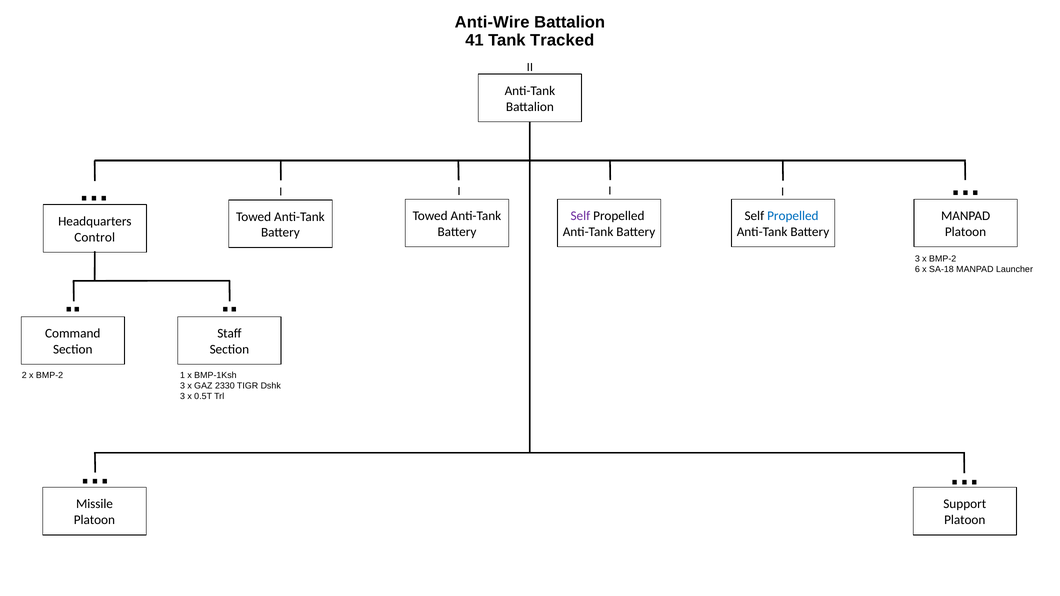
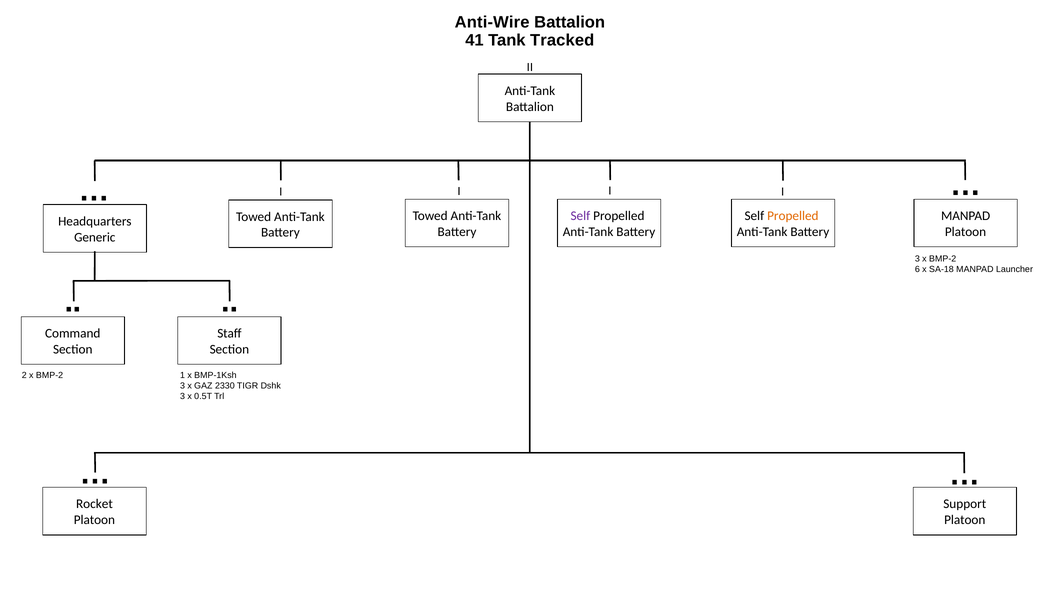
Propelled at (793, 216) colour: blue -> orange
Control: Control -> Generic
Missile: Missile -> Rocket
